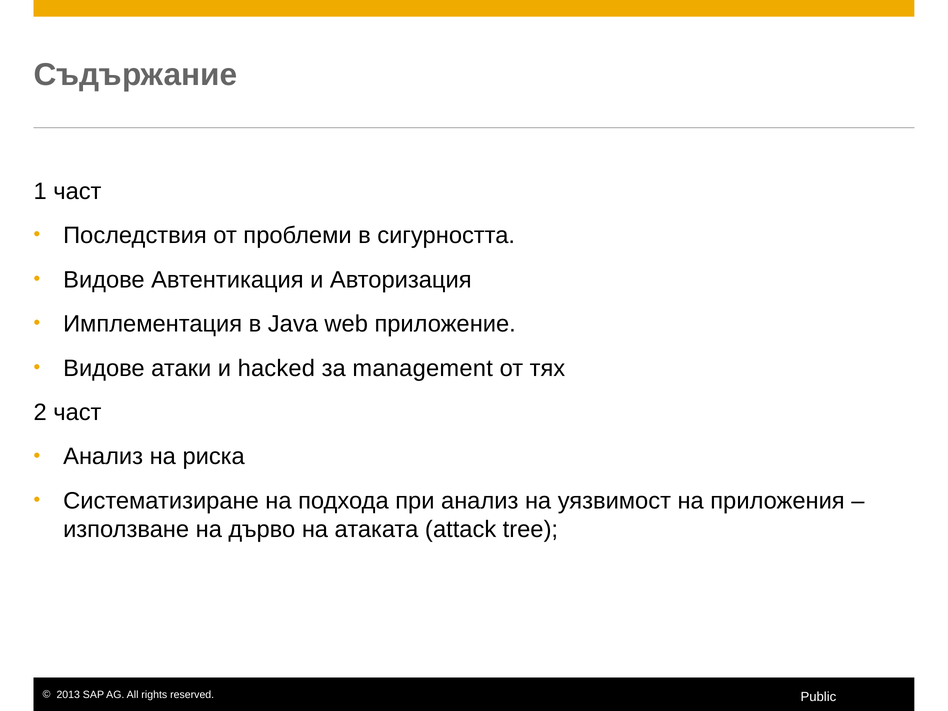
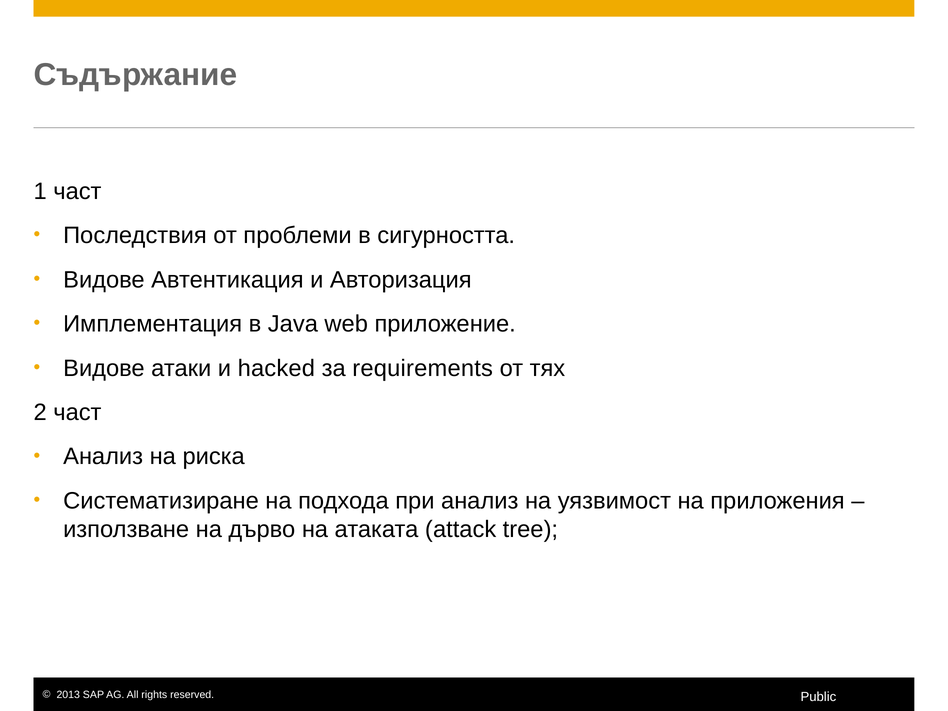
management: management -> requirements
